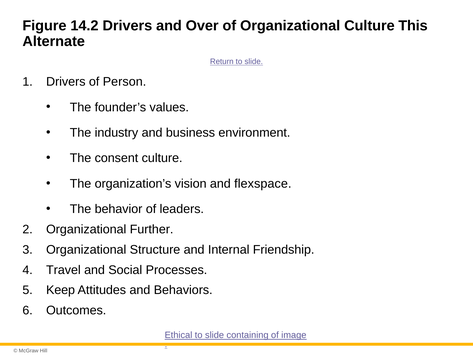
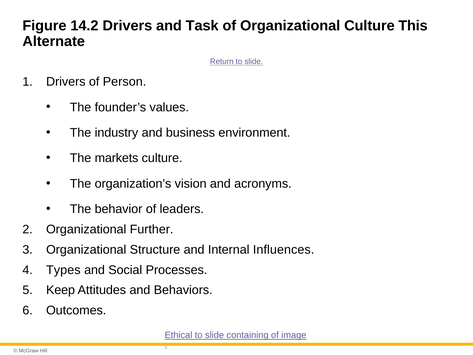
Over: Over -> Task
consent: consent -> markets
flexspace: flexspace -> acronyms
Friendship: Friendship -> Influences
Travel: Travel -> Types
